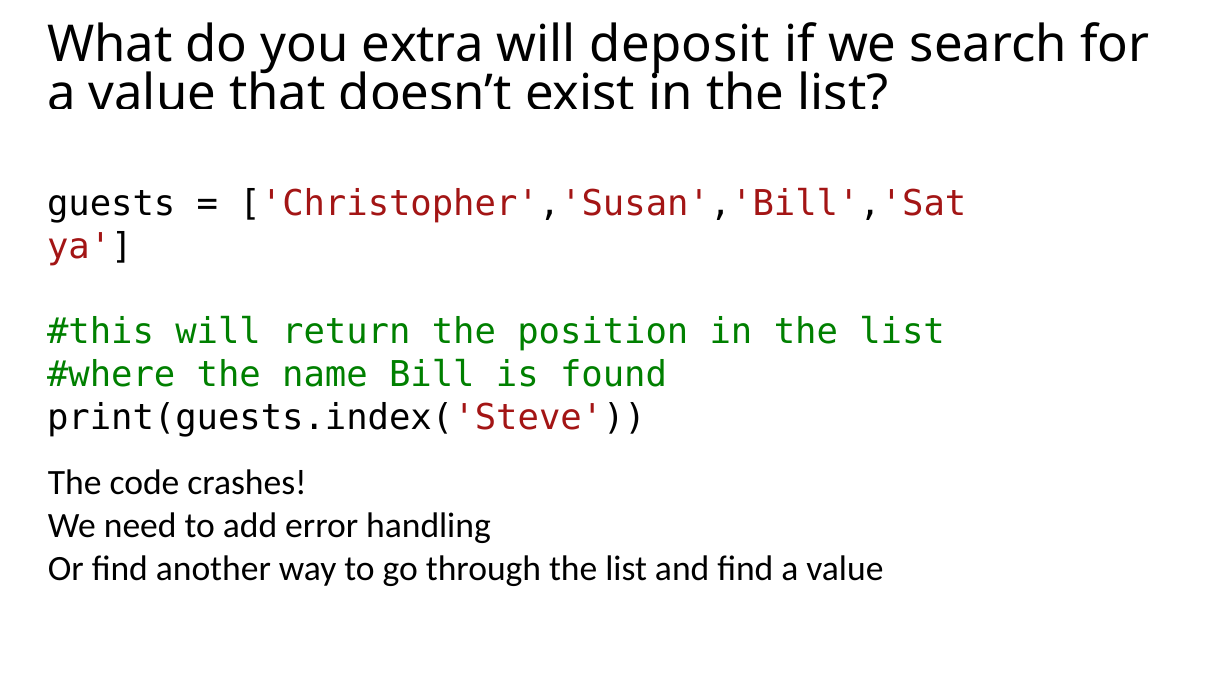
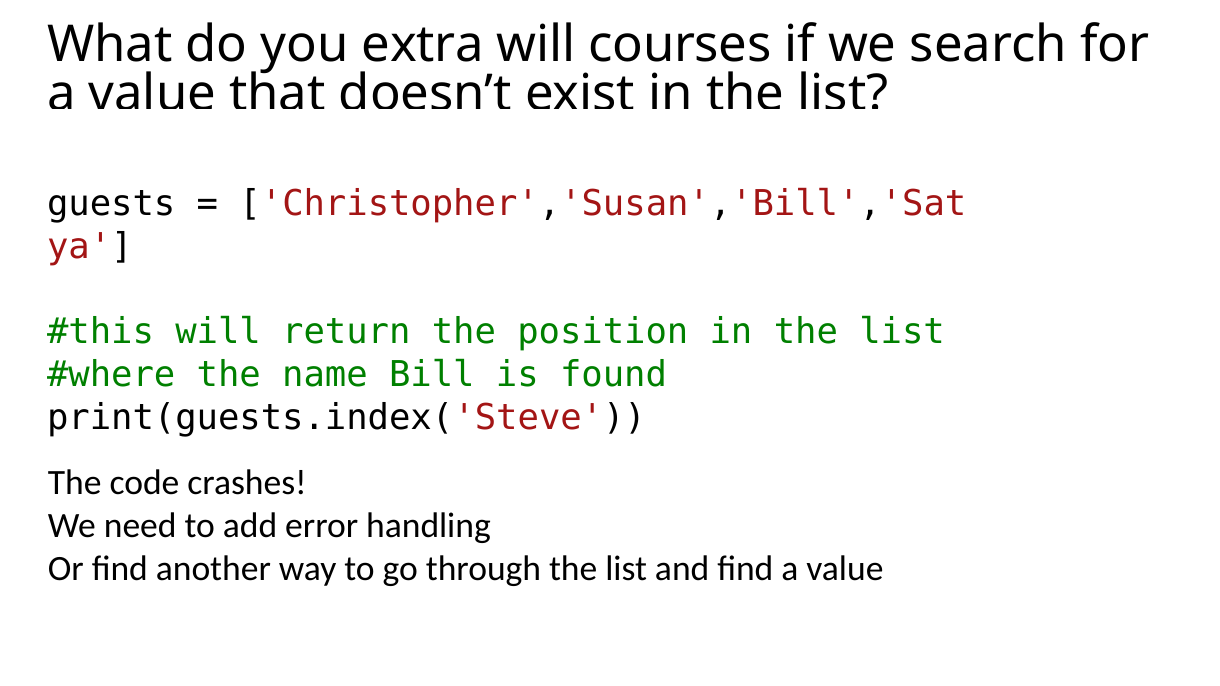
deposit: deposit -> courses
